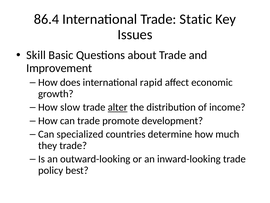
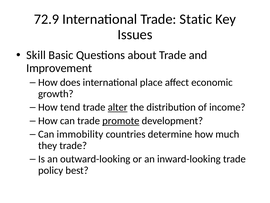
86.4: 86.4 -> 72.9
rapid: rapid -> place
slow: slow -> tend
promote underline: none -> present
specialized: specialized -> immobility
